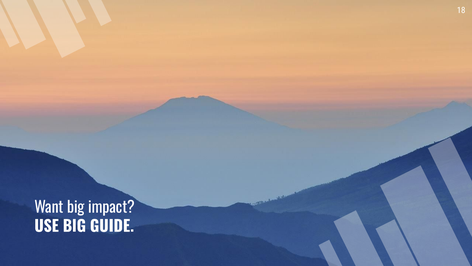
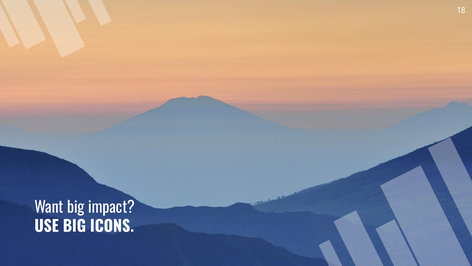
GUIDE: GUIDE -> ICONS
